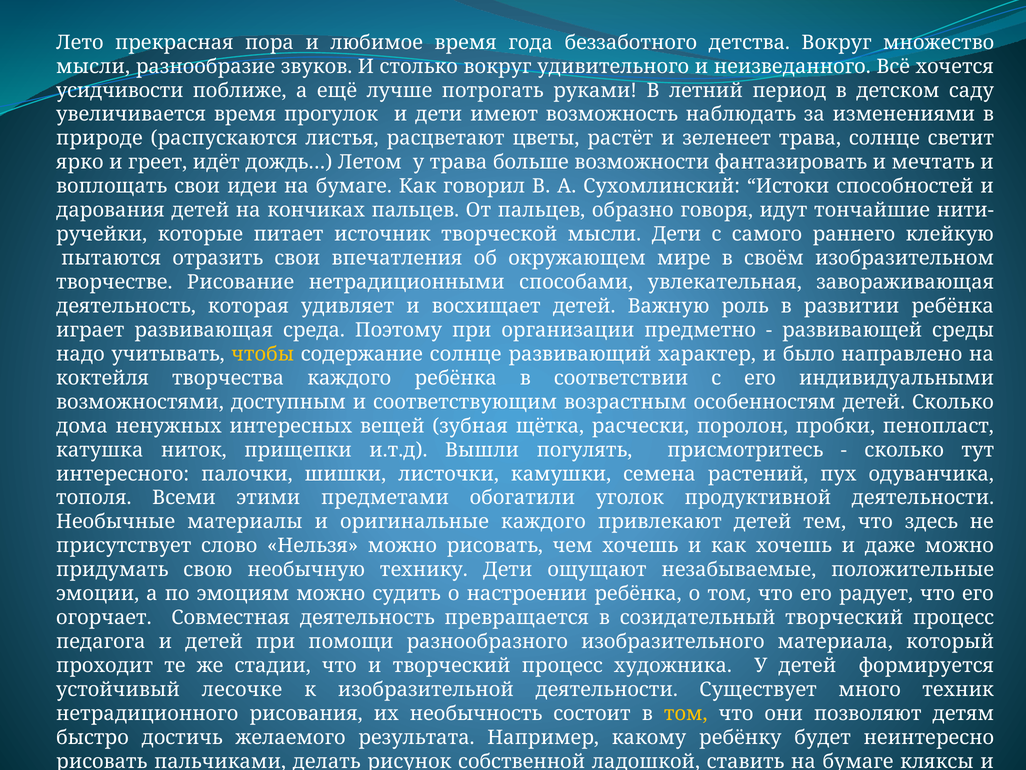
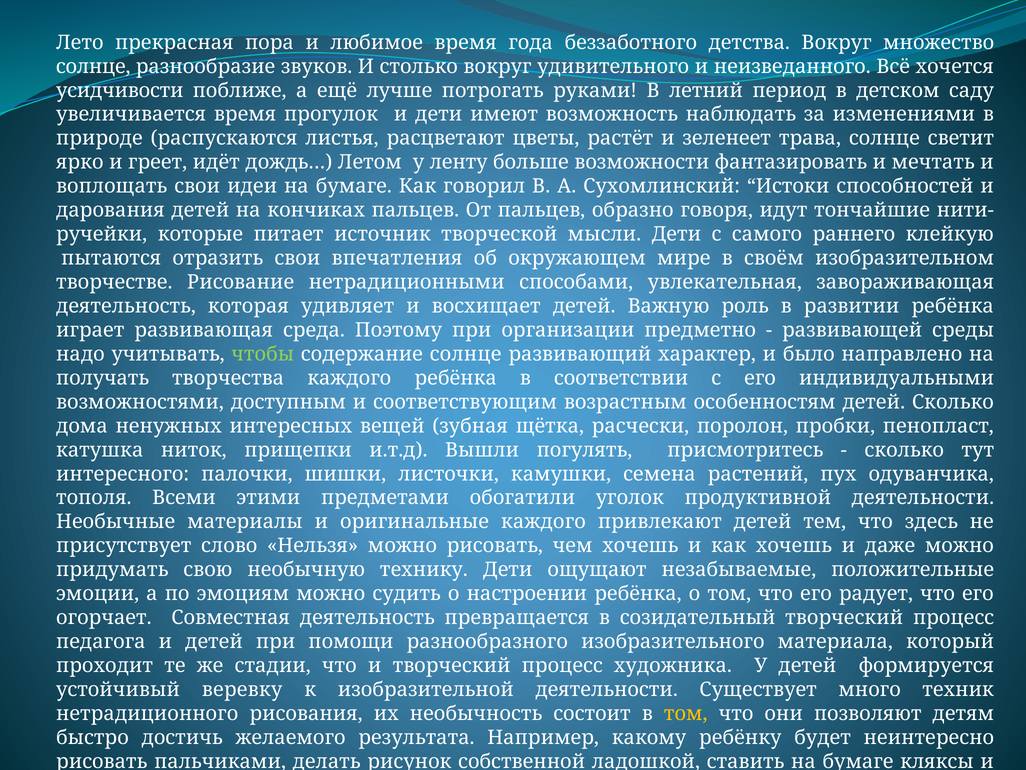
мысли at (93, 66): мысли -> солнце
у трава: трава -> ленту
чтобы colour: yellow -> light green
коктейля at (103, 378): коктейля -> получать
лесочке: лесочке -> веревку
